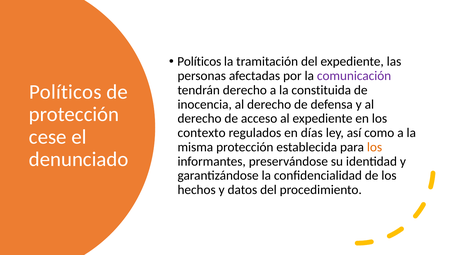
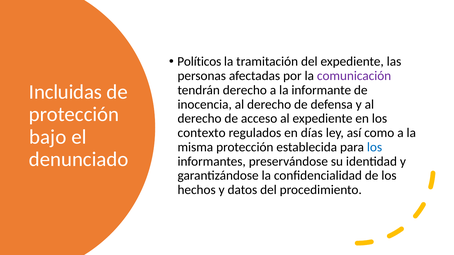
Políticos at (65, 92): Políticos -> Incluidas
constituida: constituida -> informante
cese: cese -> bajo
los at (375, 147) colour: orange -> blue
